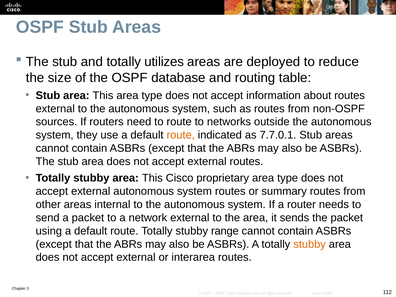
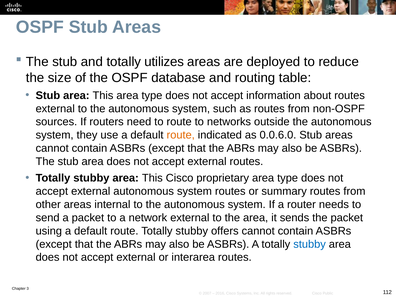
7.7.0.1: 7.7.0.1 -> 0.0.6.0
range: range -> offers
stubby at (310, 244) colour: orange -> blue
